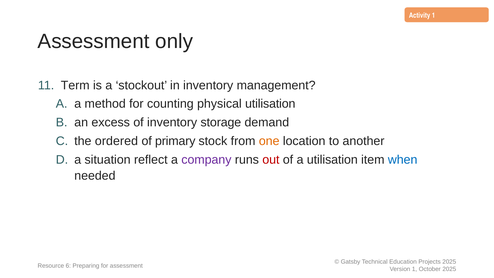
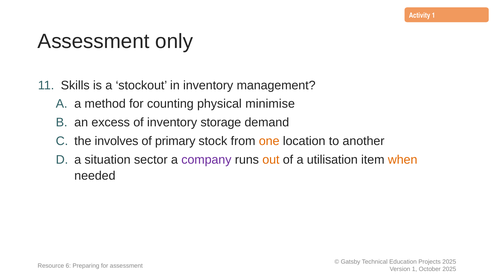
Term: Term -> Skills
physical utilisation: utilisation -> minimise
ordered: ordered -> involves
reflect: reflect -> sector
out colour: red -> orange
when colour: blue -> orange
